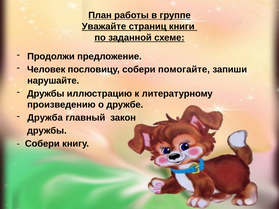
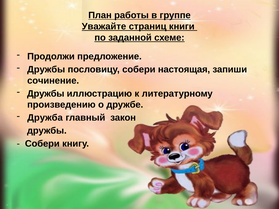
Человек at (46, 69): Человек -> Дружбы
помогайте: помогайте -> настоящая
нарушайте: нарушайте -> сочинение
